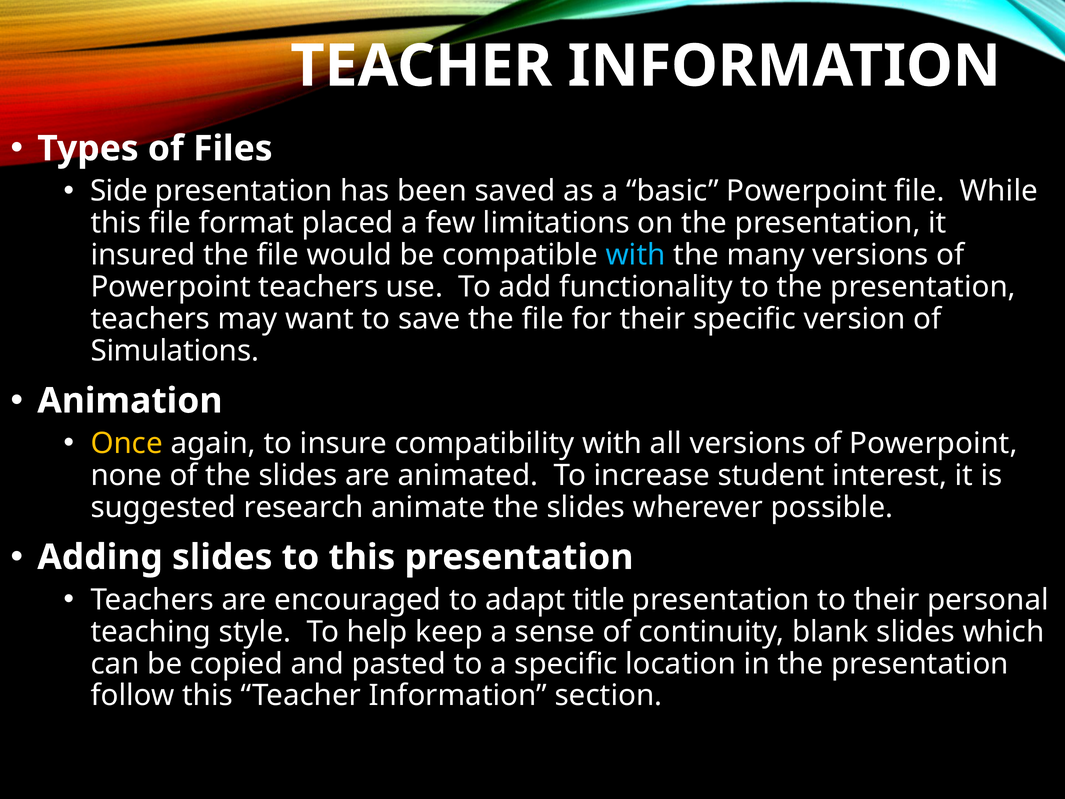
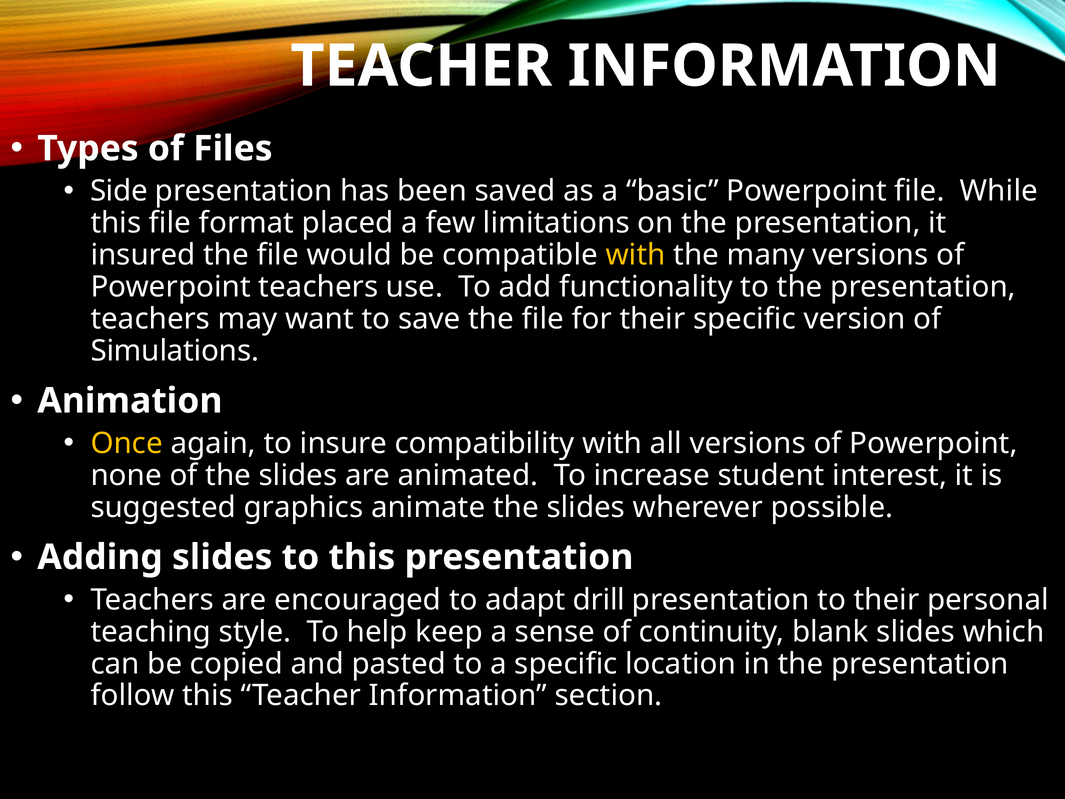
with at (636, 255) colour: light blue -> yellow
research: research -> graphics
title: title -> drill
